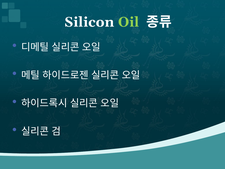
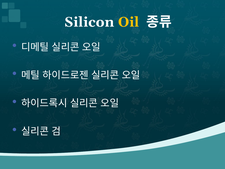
Oil colour: light green -> yellow
